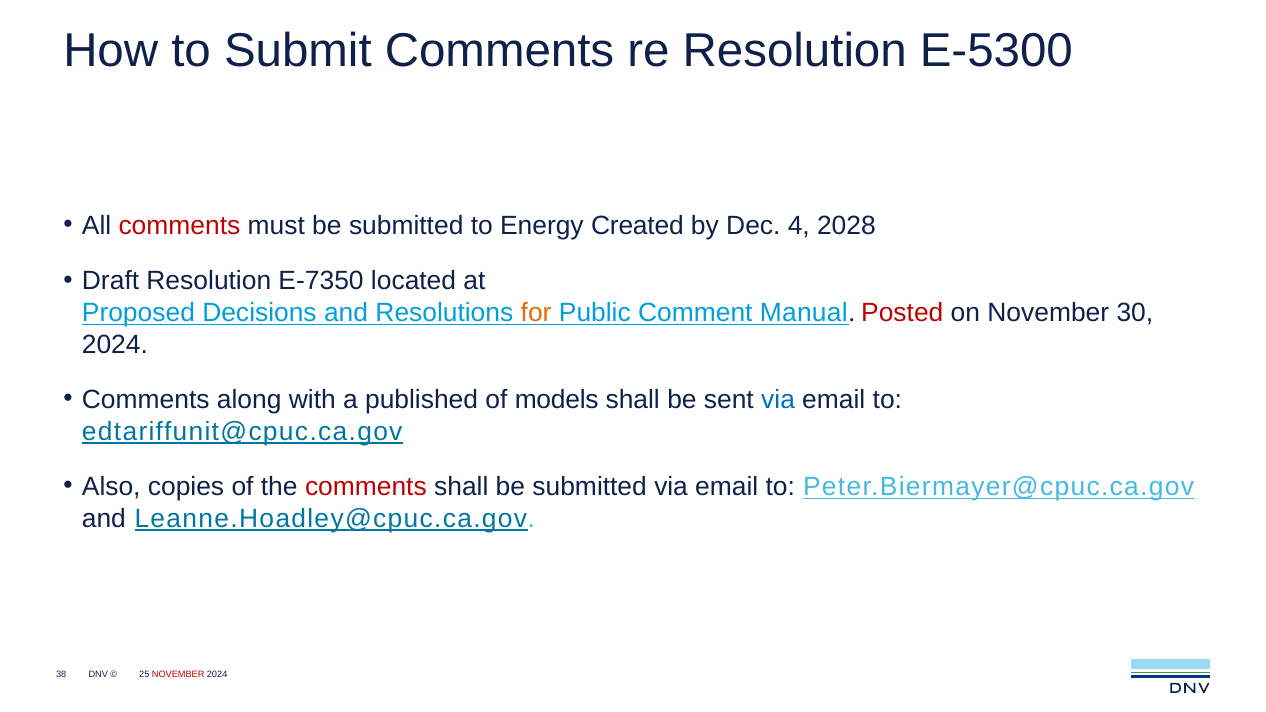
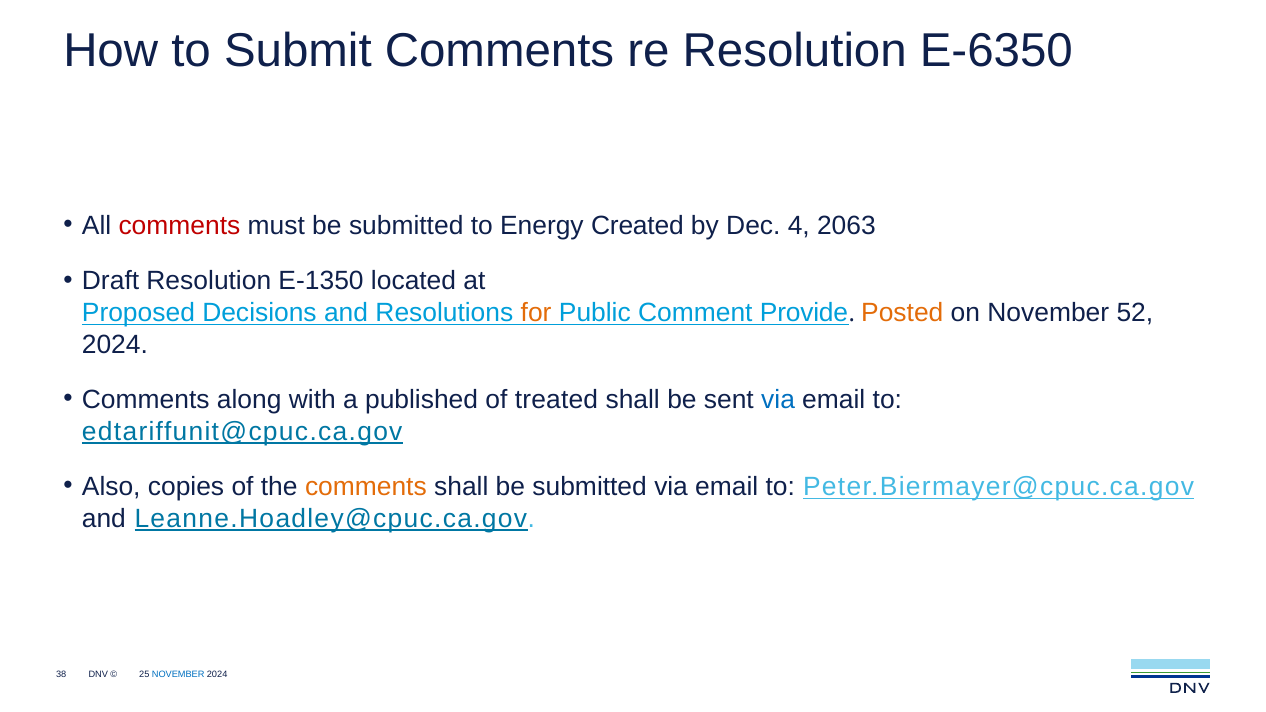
E-5300: E-5300 -> E-6350
2028: 2028 -> 2063
E-7350: E-7350 -> E-1350
Manual: Manual -> Provide
Posted colour: red -> orange
30: 30 -> 52
models: models -> treated
comments at (366, 487) colour: red -> orange
NOVEMBER at (178, 675) colour: red -> blue
